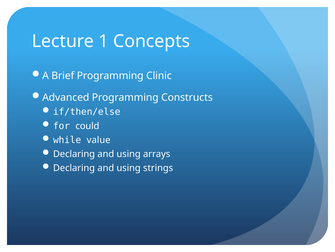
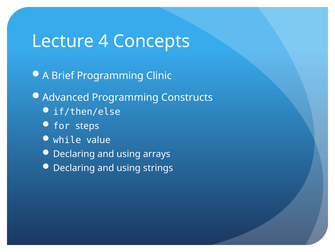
1: 1 -> 4
could: could -> steps
